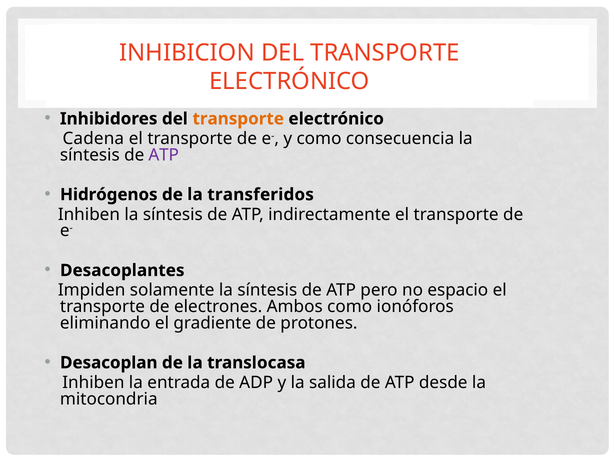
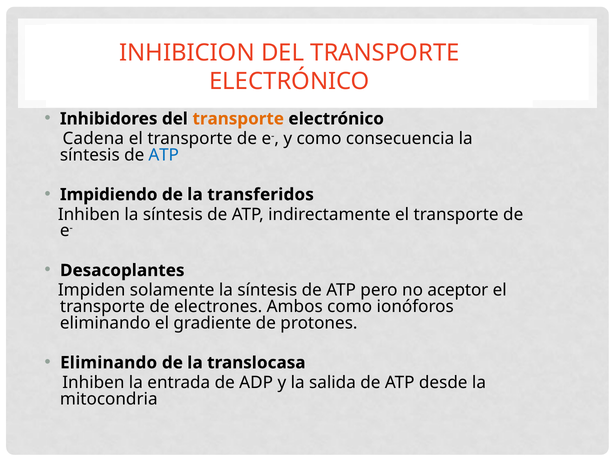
ATP at (164, 155) colour: purple -> blue
Hidrógenos: Hidrógenos -> Impidiendo
espacio: espacio -> aceptor
Desacoplan at (109, 363): Desacoplan -> Eliminando
